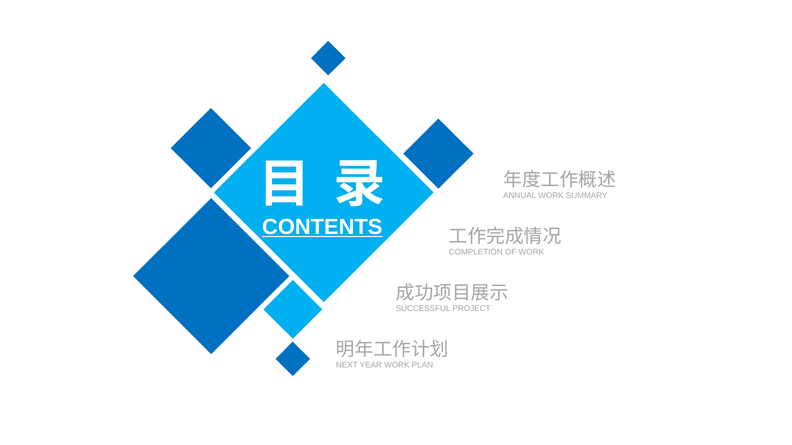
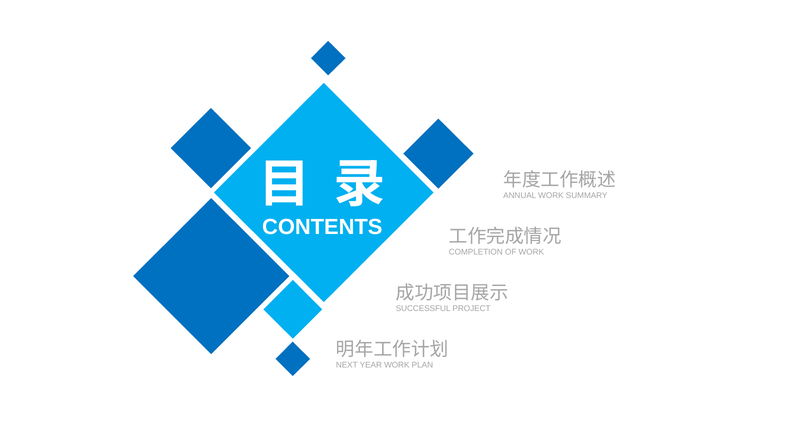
CONTENTS underline: present -> none
